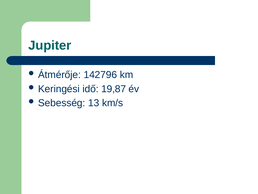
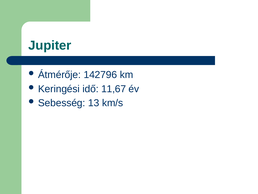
19,87: 19,87 -> 11,67
